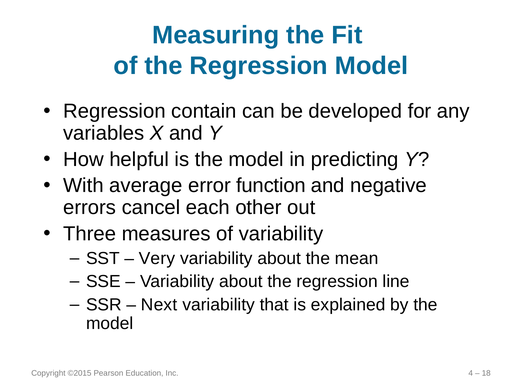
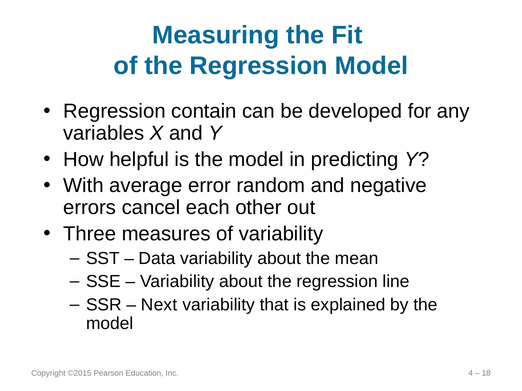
function: function -> random
Very: Very -> Data
